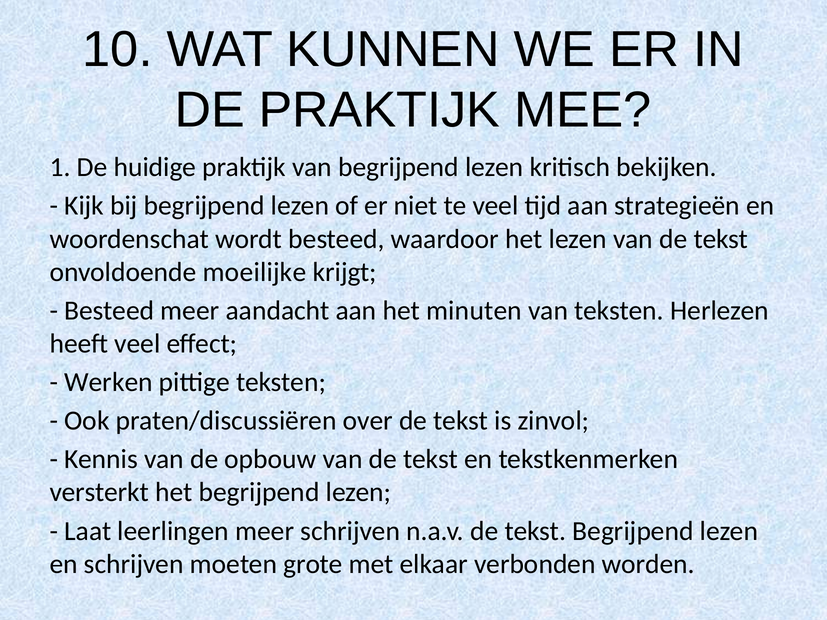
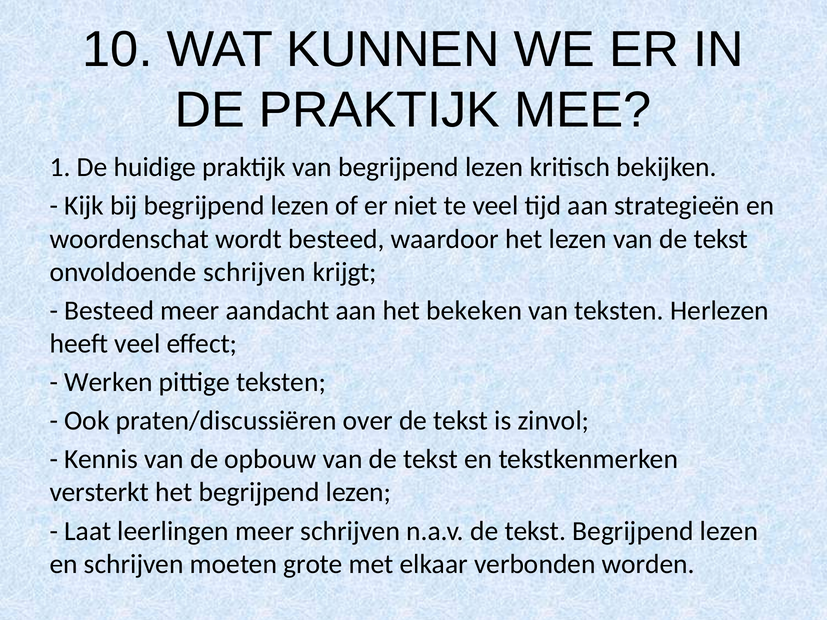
onvoldoende moeilijke: moeilijke -> schrijven
minuten: minuten -> bekeken
